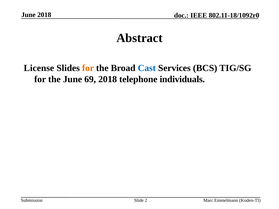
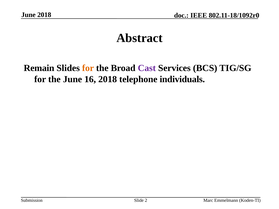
License: License -> Remain
Cast colour: blue -> purple
69: 69 -> 16
